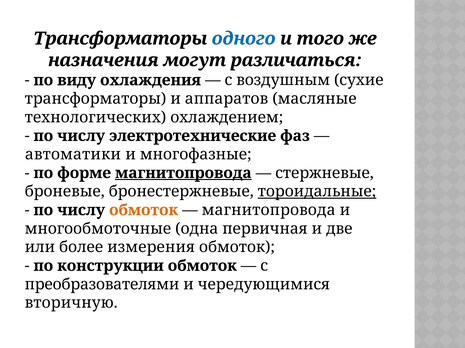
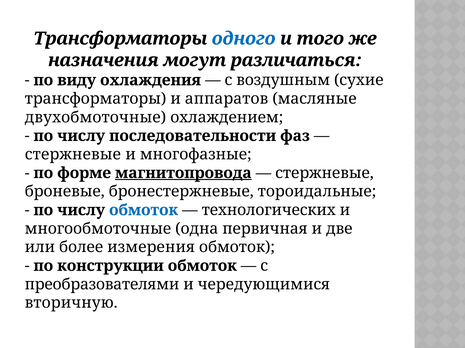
технологических: технологических -> двухобмоточные
электротехнические: электротехнические -> последовательности
автоматики at (73, 155): автоматики -> стержневые
тороидальные underline: present -> none
обмоток at (144, 211) colour: orange -> blue
магнитопровода at (269, 211): магнитопровода -> технологических
